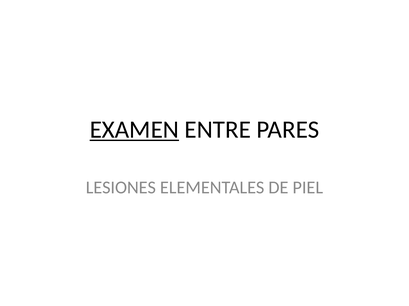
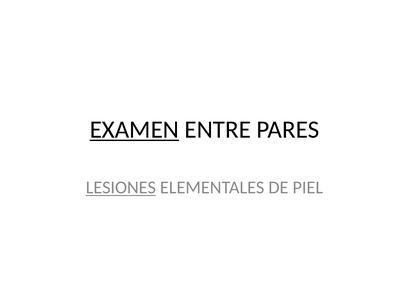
LESIONES underline: none -> present
